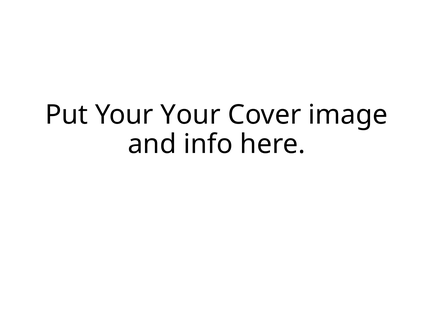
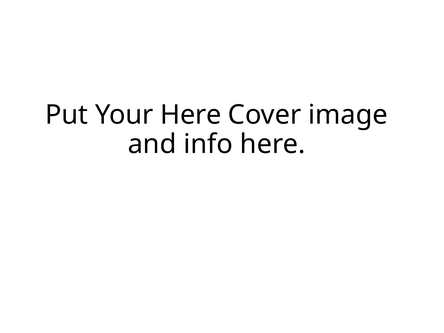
Your Your: Your -> Here
